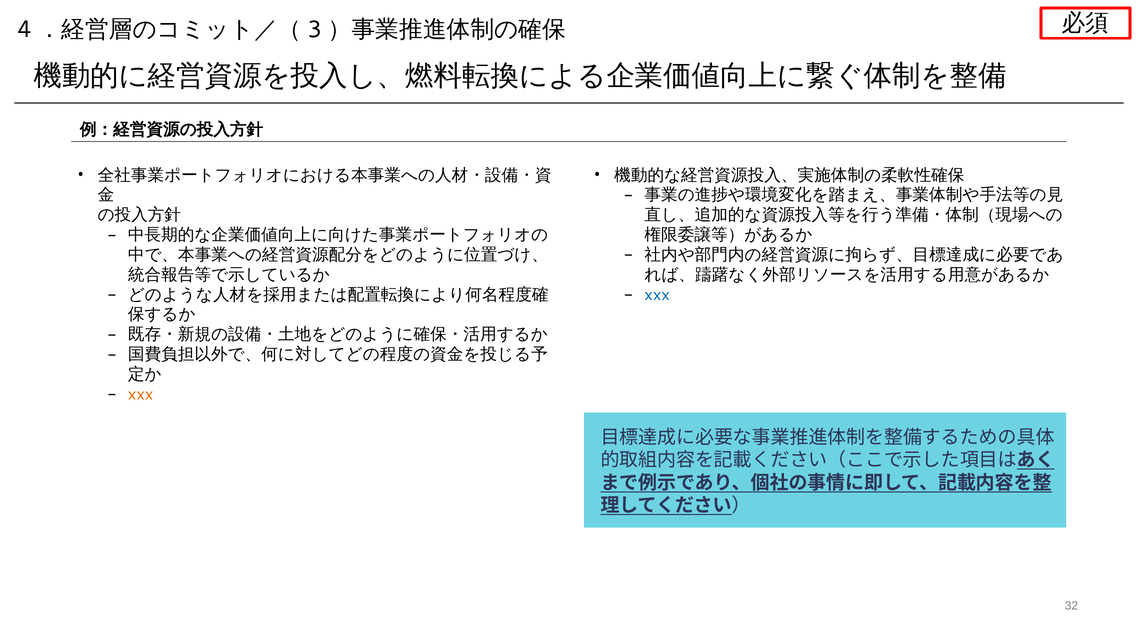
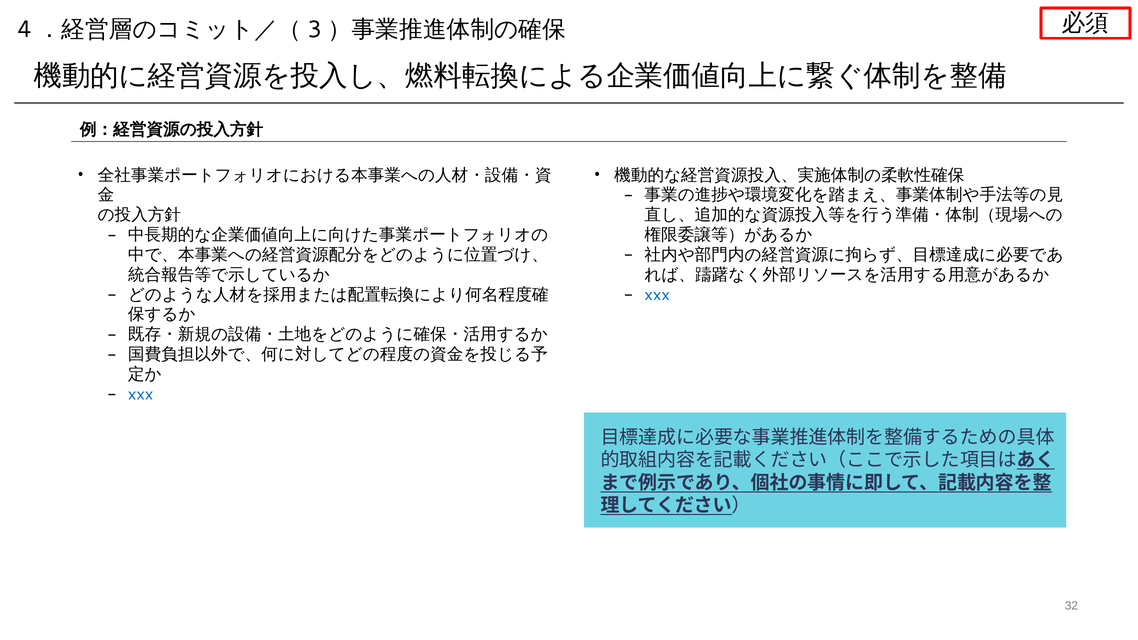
xxx at (141, 394) colour: orange -> blue
